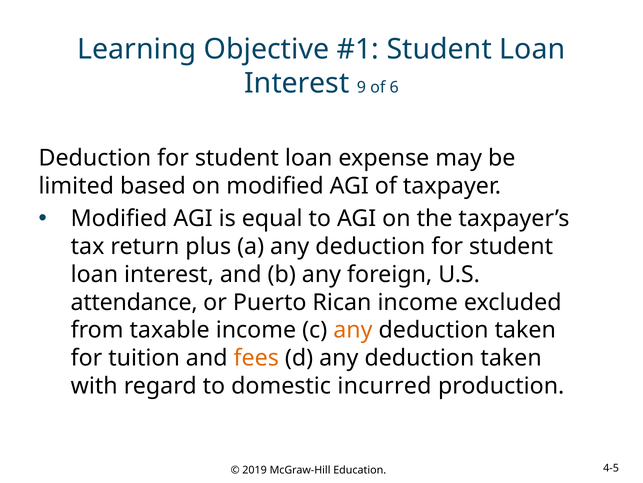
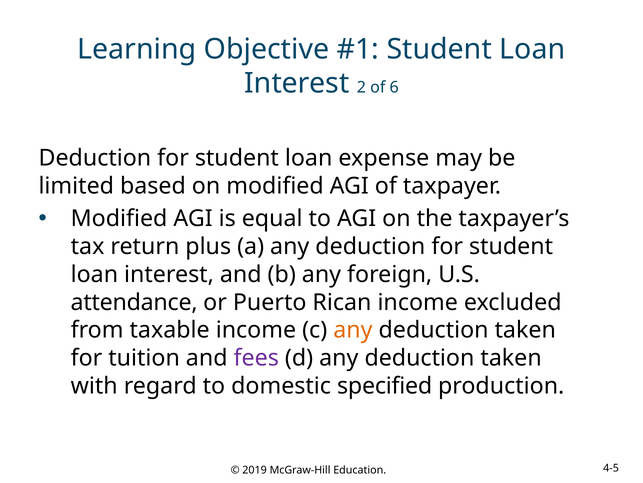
9: 9 -> 2
fees colour: orange -> purple
incurred: incurred -> specified
